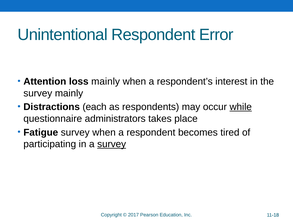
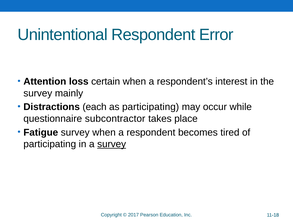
loss mainly: mainly -> certain
as respondents: respondents -> participating
while underline: present -> none
administrators: administrators -> subcontractor
